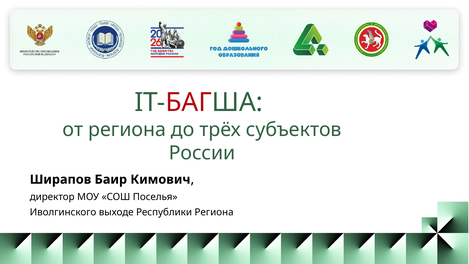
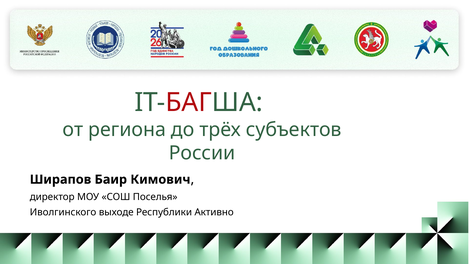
Республики Региона: Региона -> Активно
